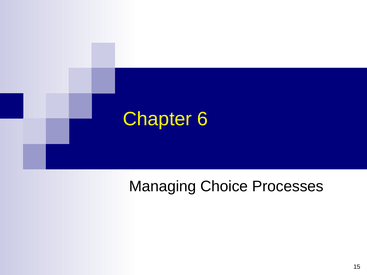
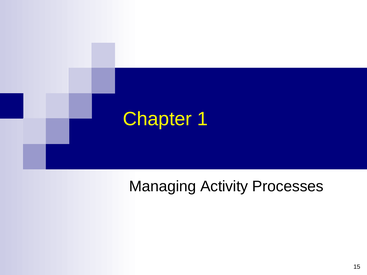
6: 6 -> 1
Choice: Choice -> Activity
